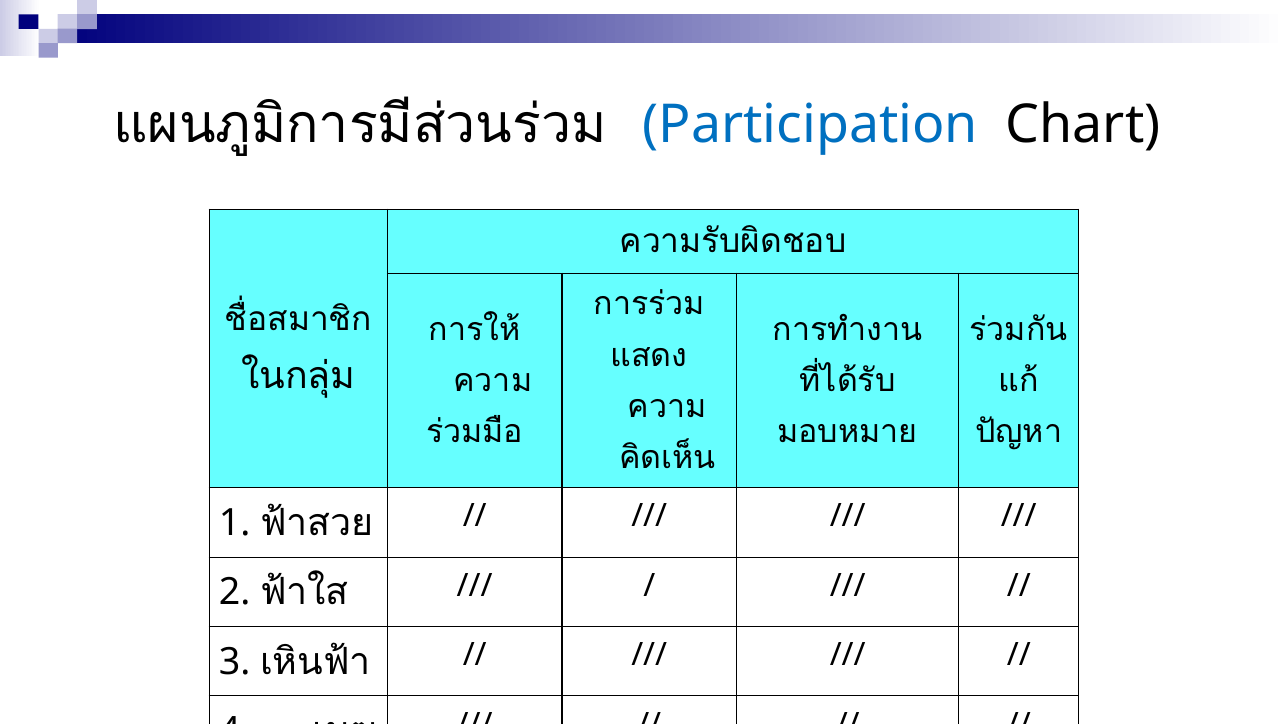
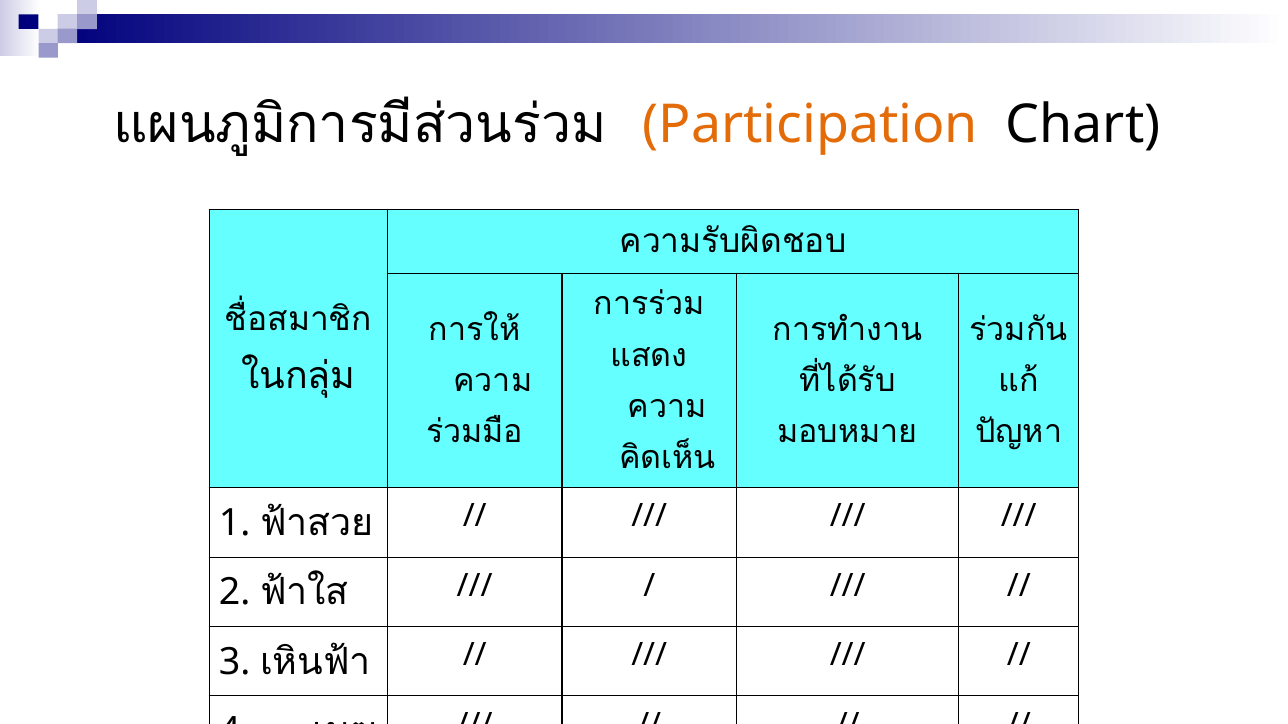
Participation colour: blue -> orange
